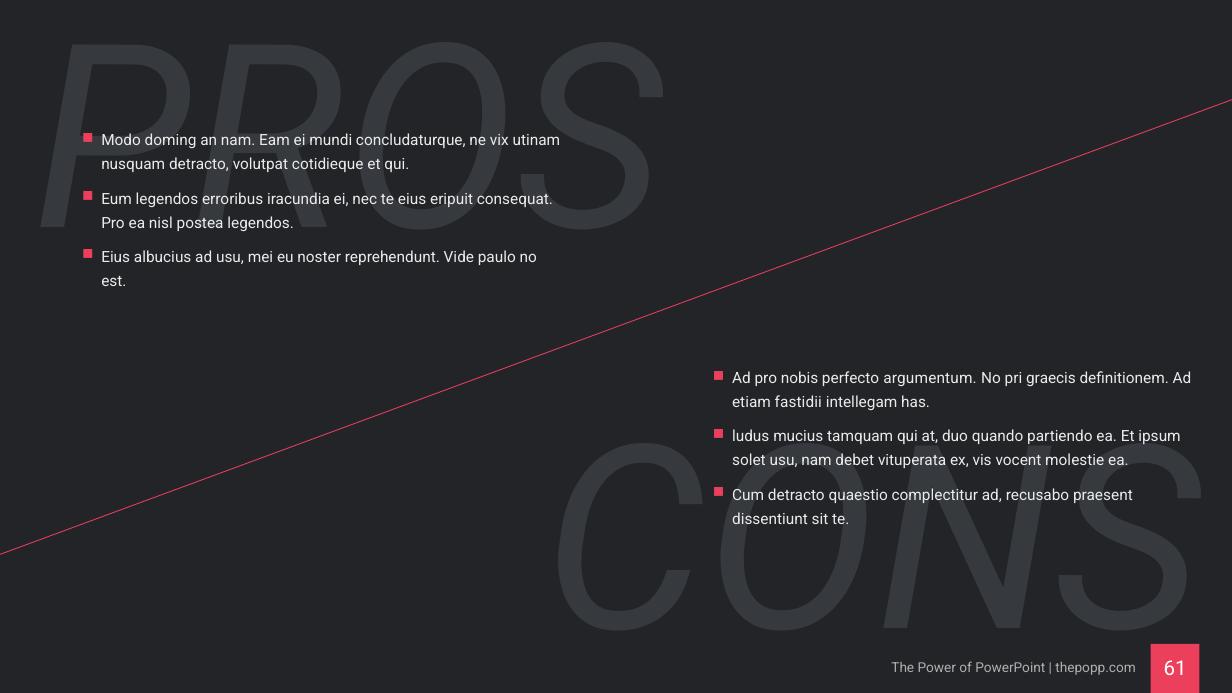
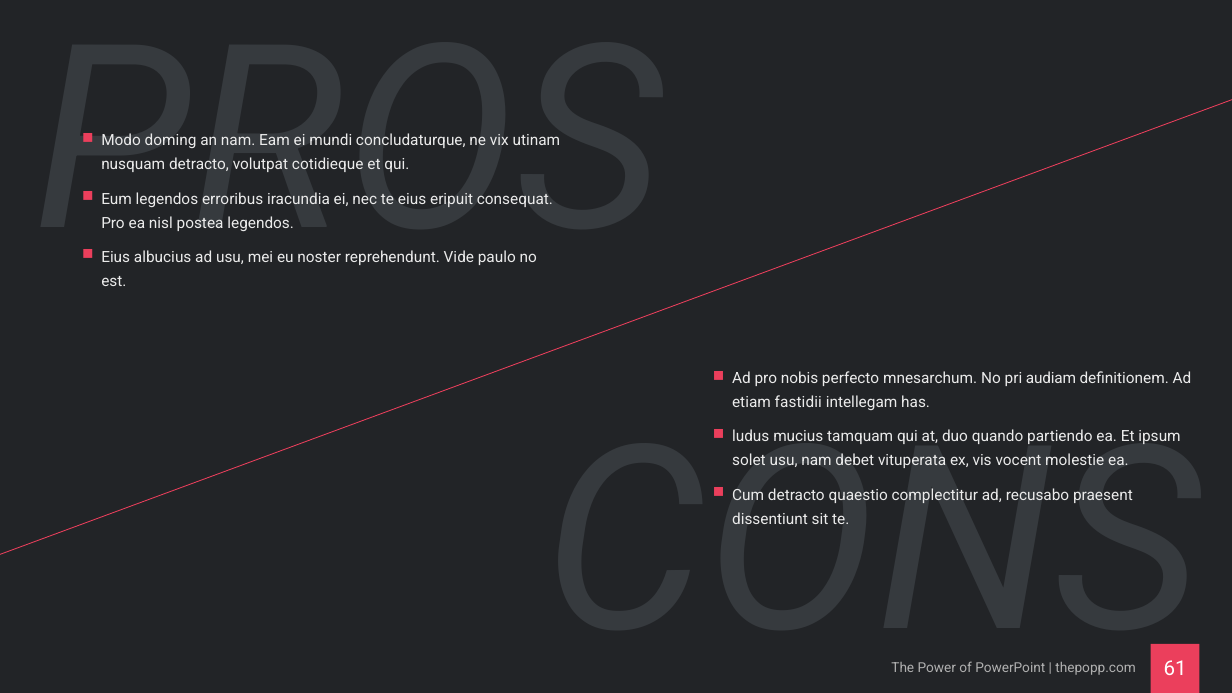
argumentum: argumentum -> mnesarchum
graecis: graecis -> audiam
